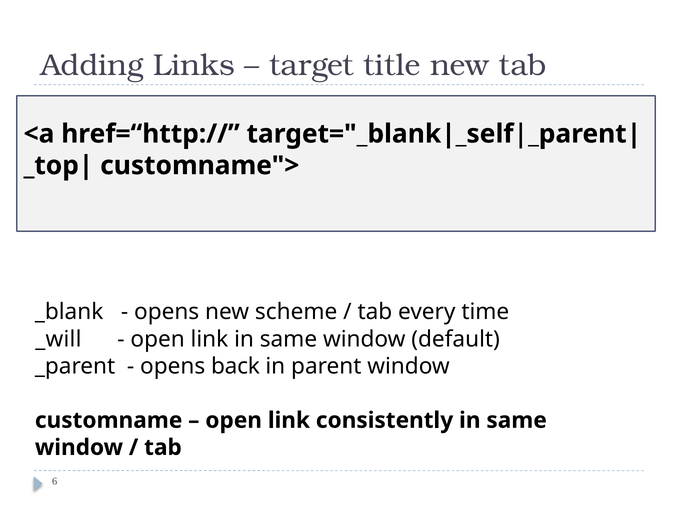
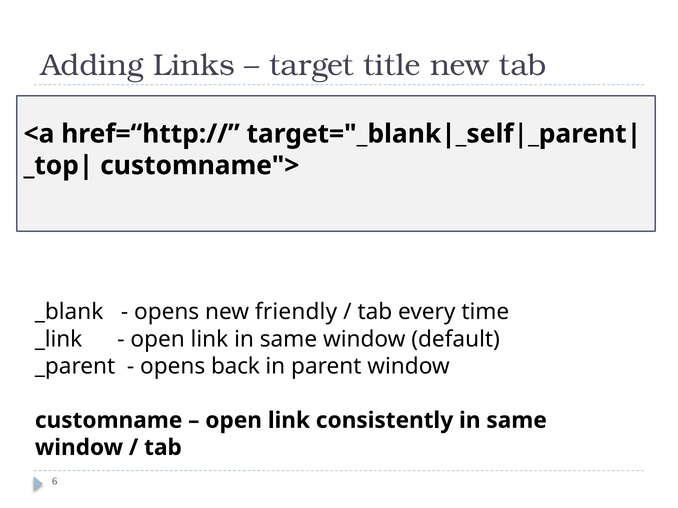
scheme: scheme -> friendly
_will: _will -> _link
